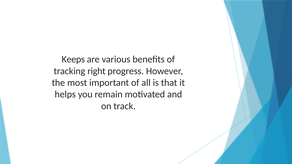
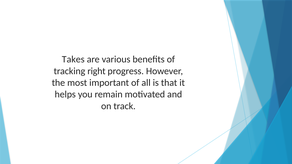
Keeps: Keeps -> Takes
